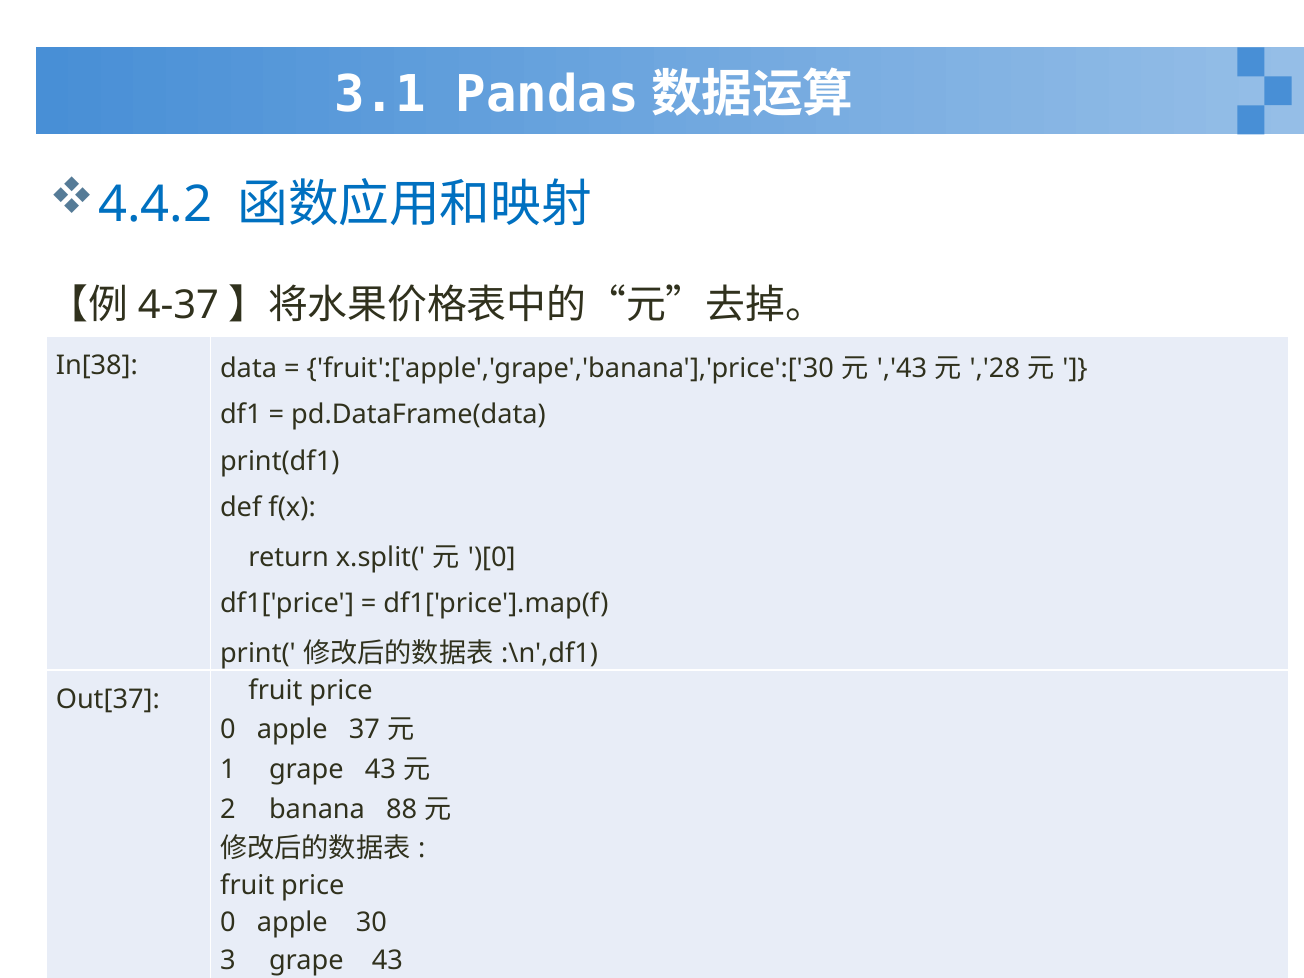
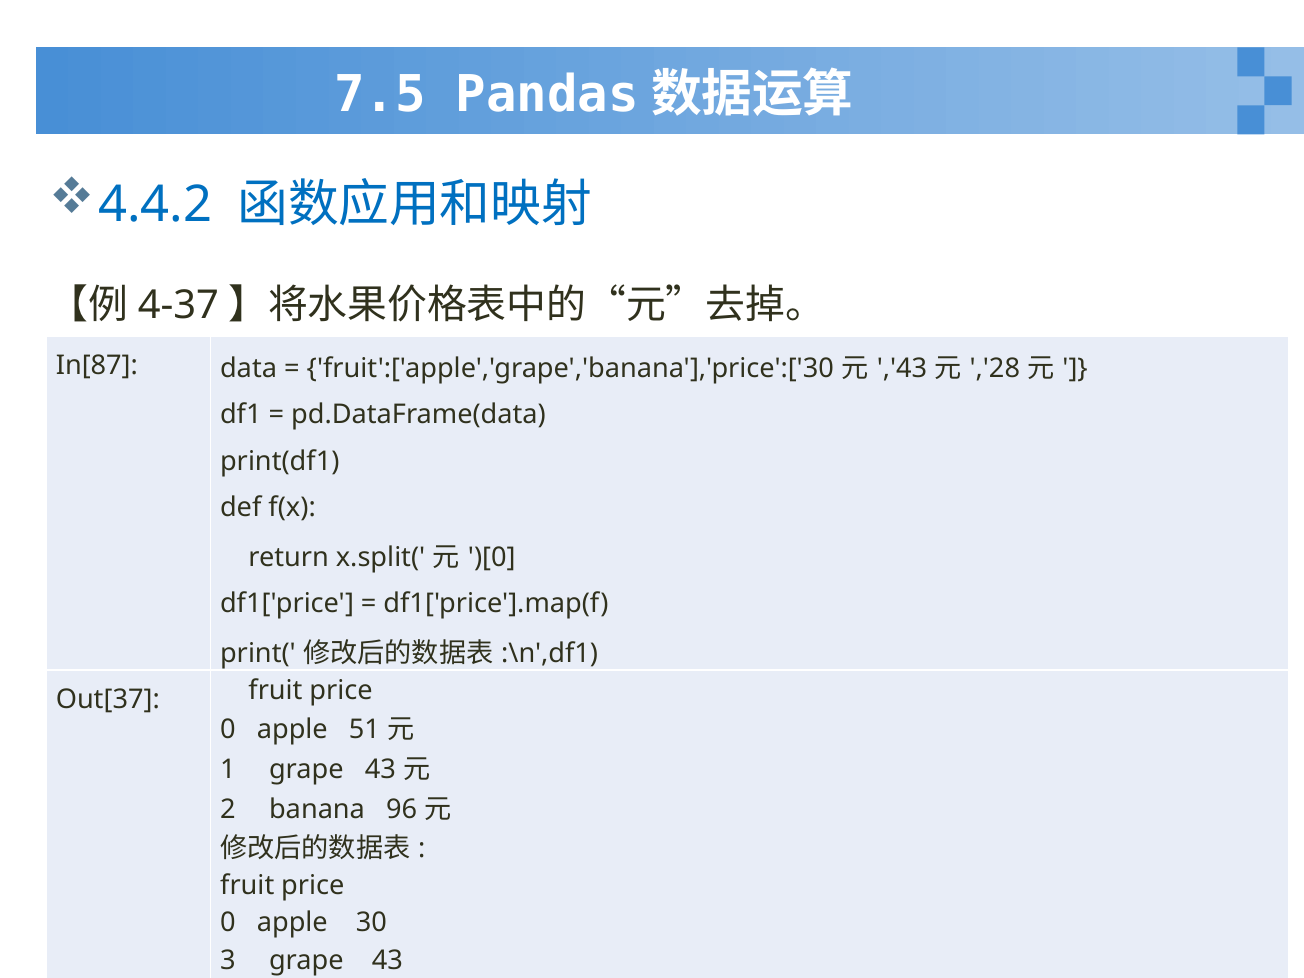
3.1: 3.1 -> 7.5
In[38: In[38 -> In[87
37: 37 -> 51
88: 88 -> 96
